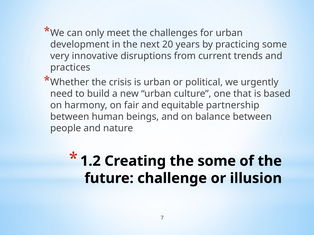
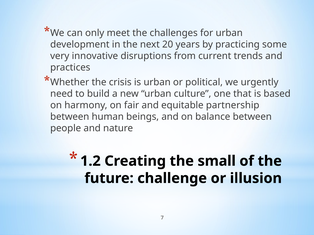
the some: some -> small
